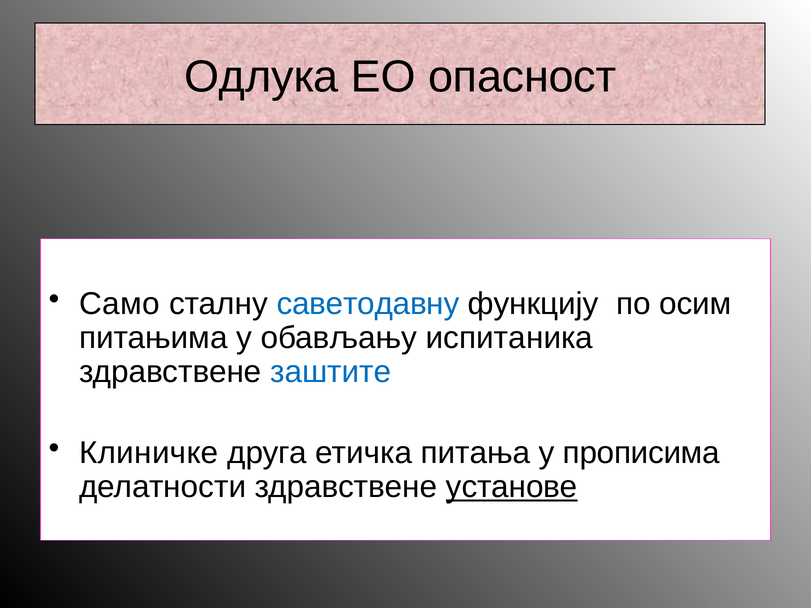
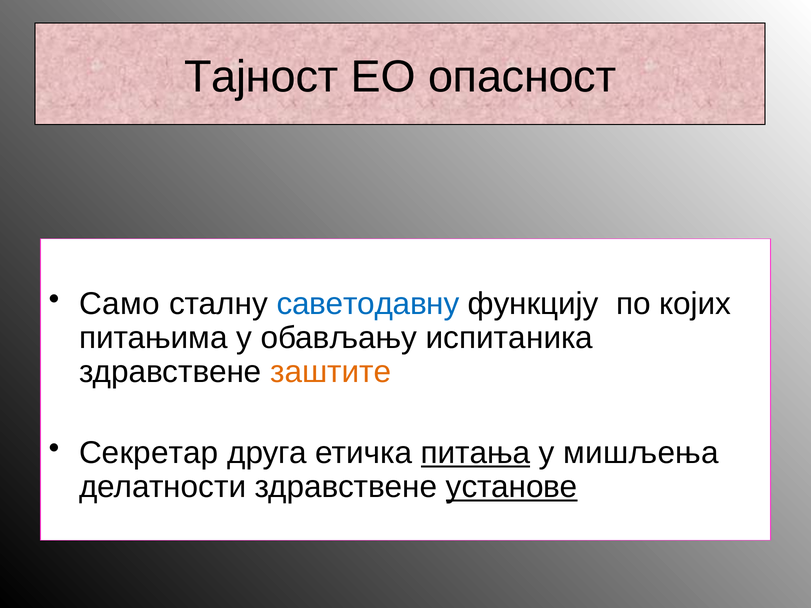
Одлука: Одлука -> Тајност
осим: осим -> којих
заштите colour: blue -> orange
Клиничке: Клиничке -> Секретар
питања underline: none -> present
прописима: прописима -> мишљења
